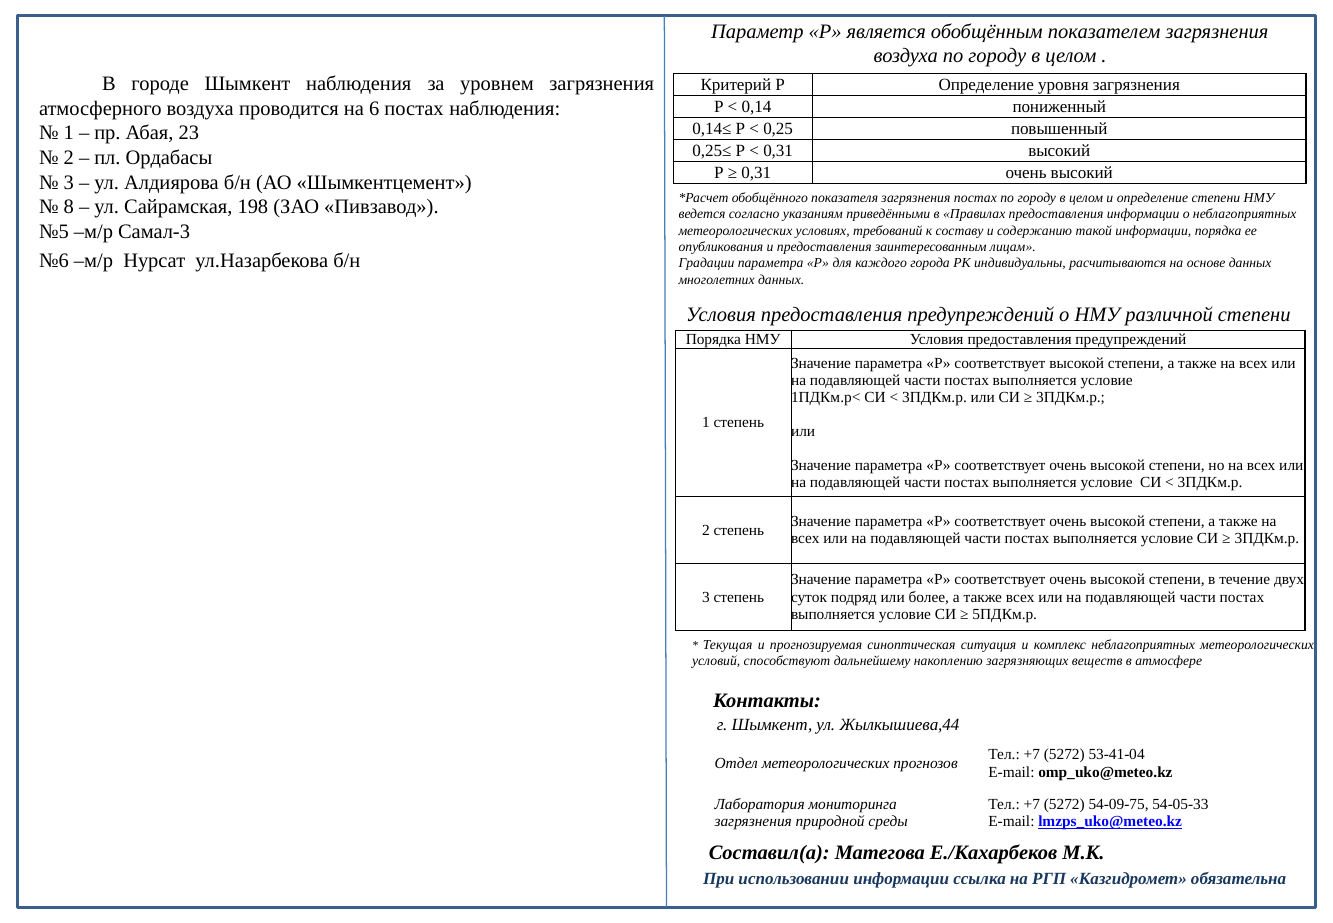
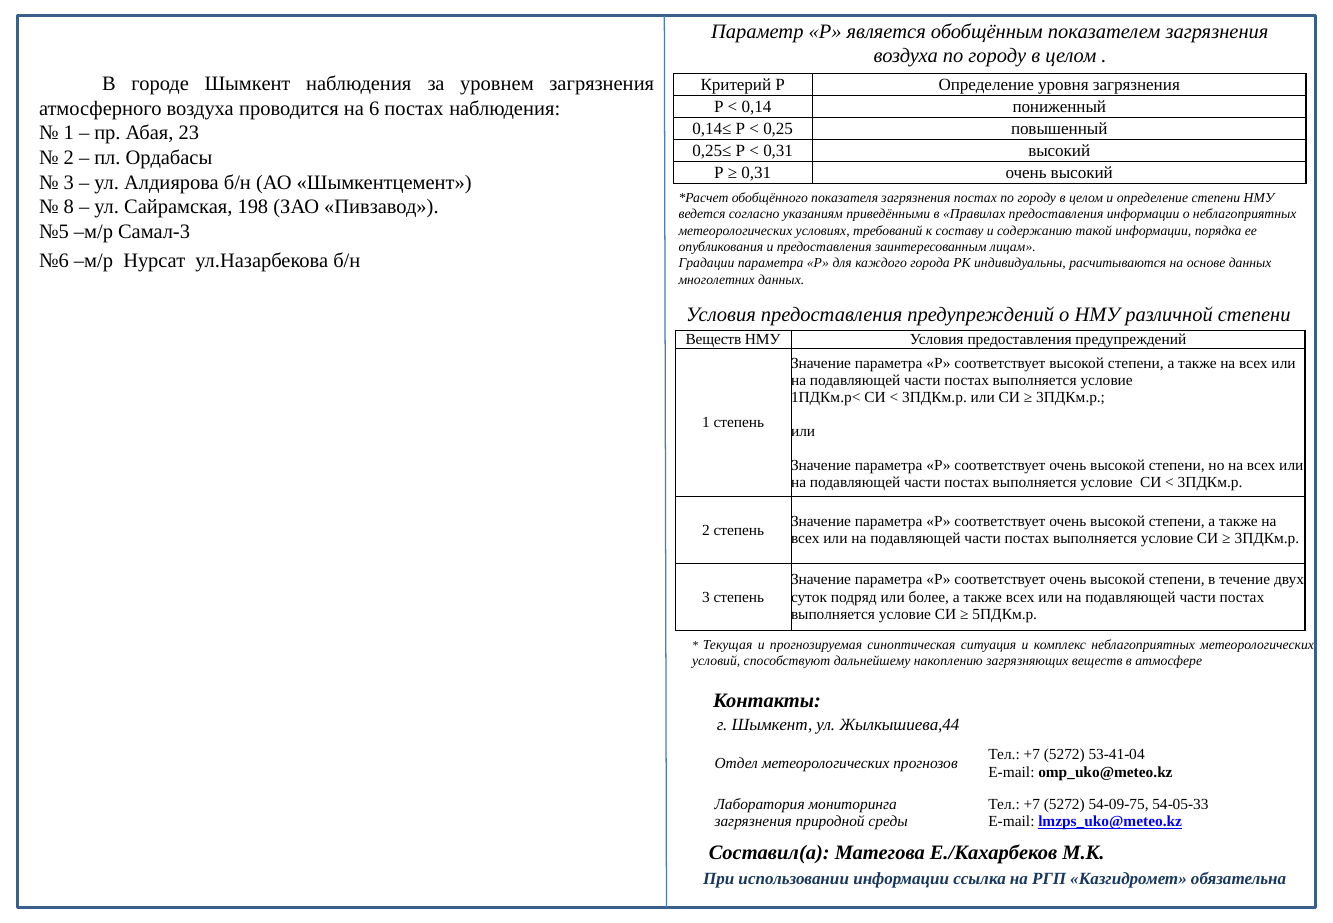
Порядка at (713, 339): Порядка -> Веществ
